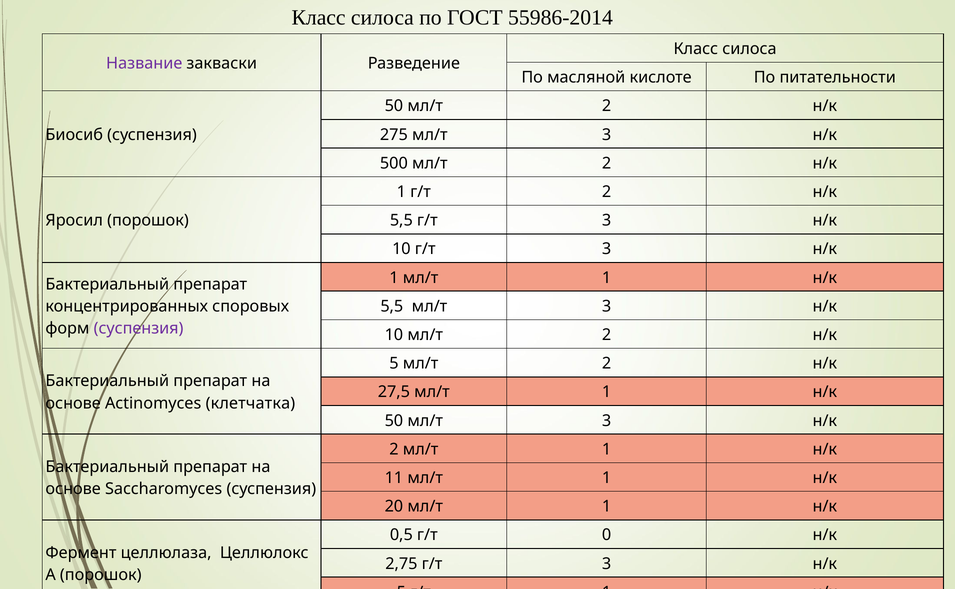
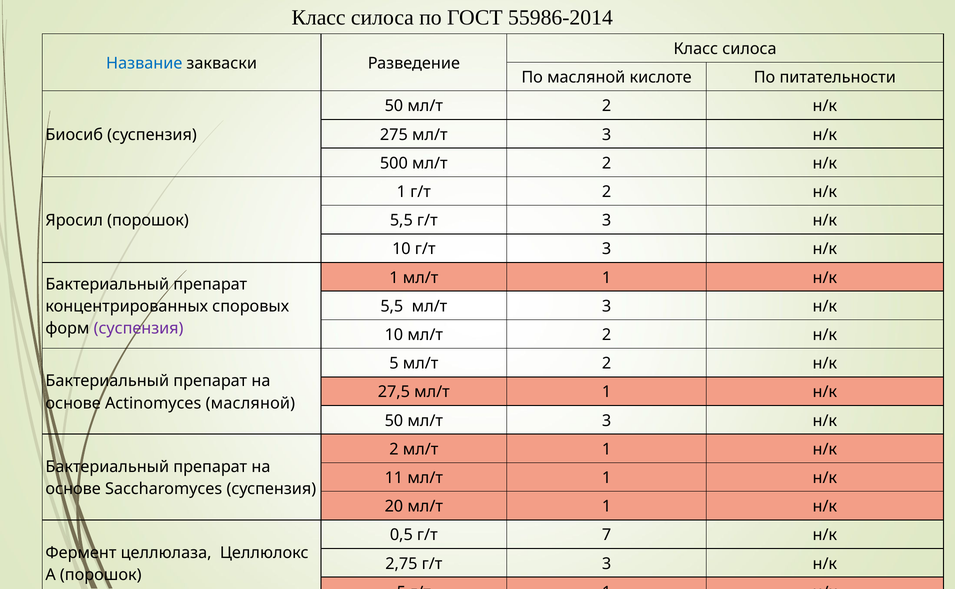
Название colour: purple -> blue
Actinomyces клетчатка: клетчатка -> масляной
0: 0 -> 7
